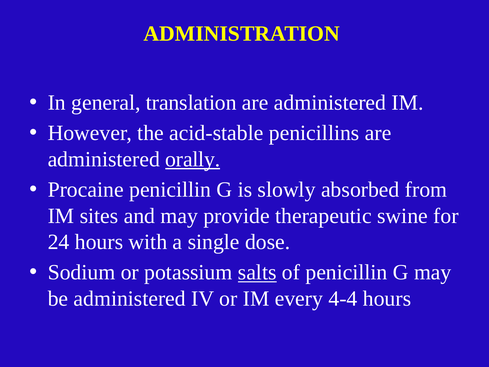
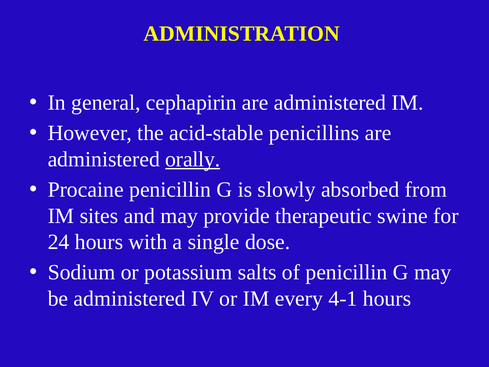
translation: translation -> cephapirin
salts underline: present -> none
4-4: 4-4 -> 4-1
